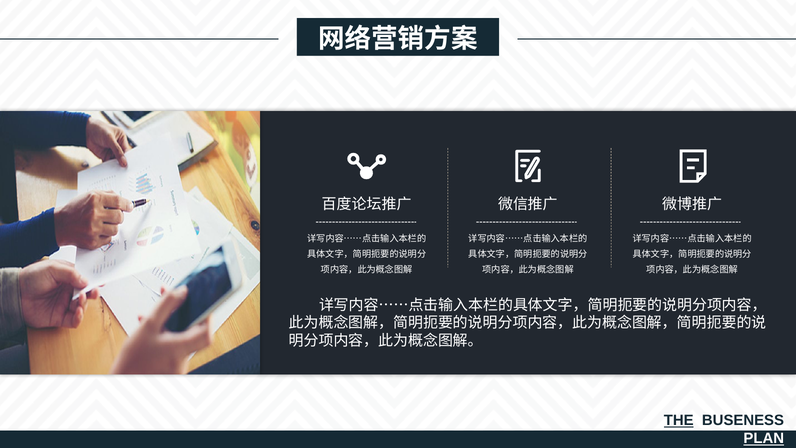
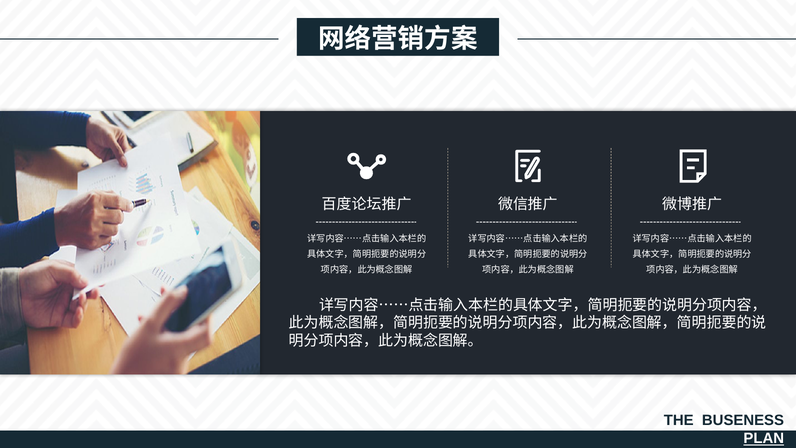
THE underline: present -> none
